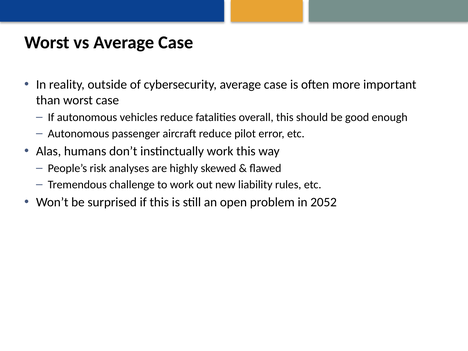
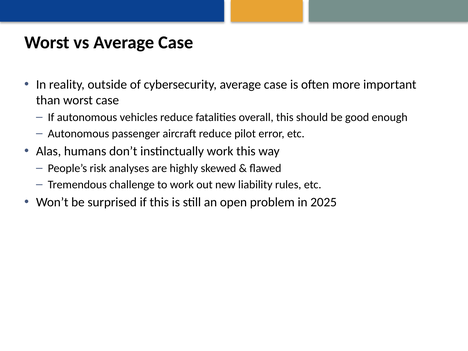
2052: 2052 -> 2025
